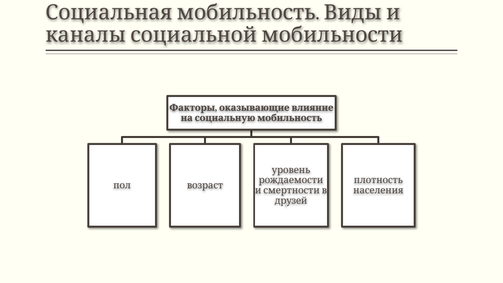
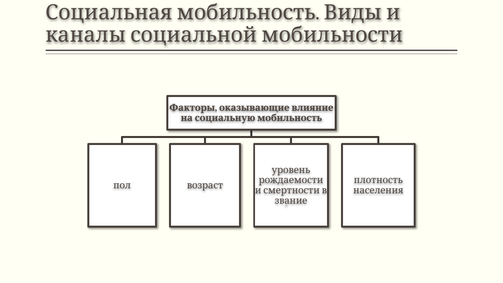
друзей: друзей -> звание
